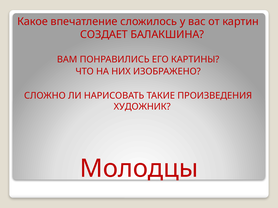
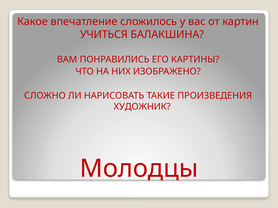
СОЗДАЕТ: СОЗДАЕТ -> УЧИТЬСЯ
